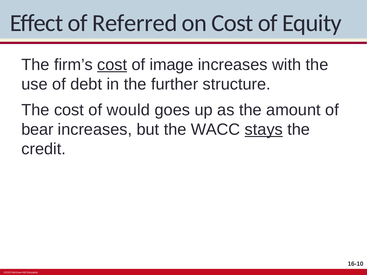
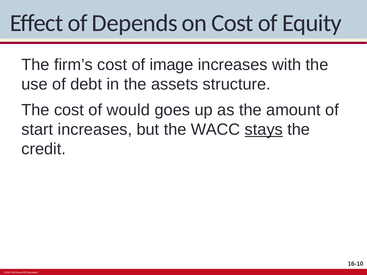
Referred: Referred -> Depends
cost at (112, 65) underline: present -> none
further: further -> assets
bear: bear -> start
